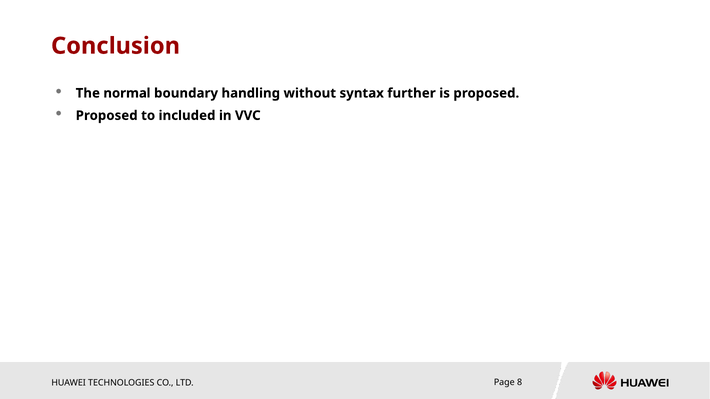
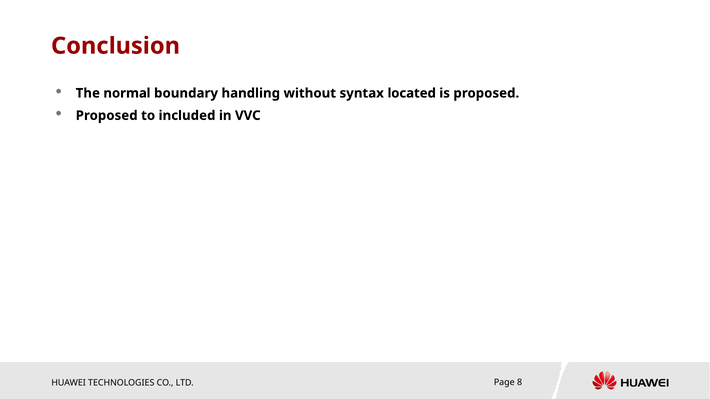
further: further -> located
